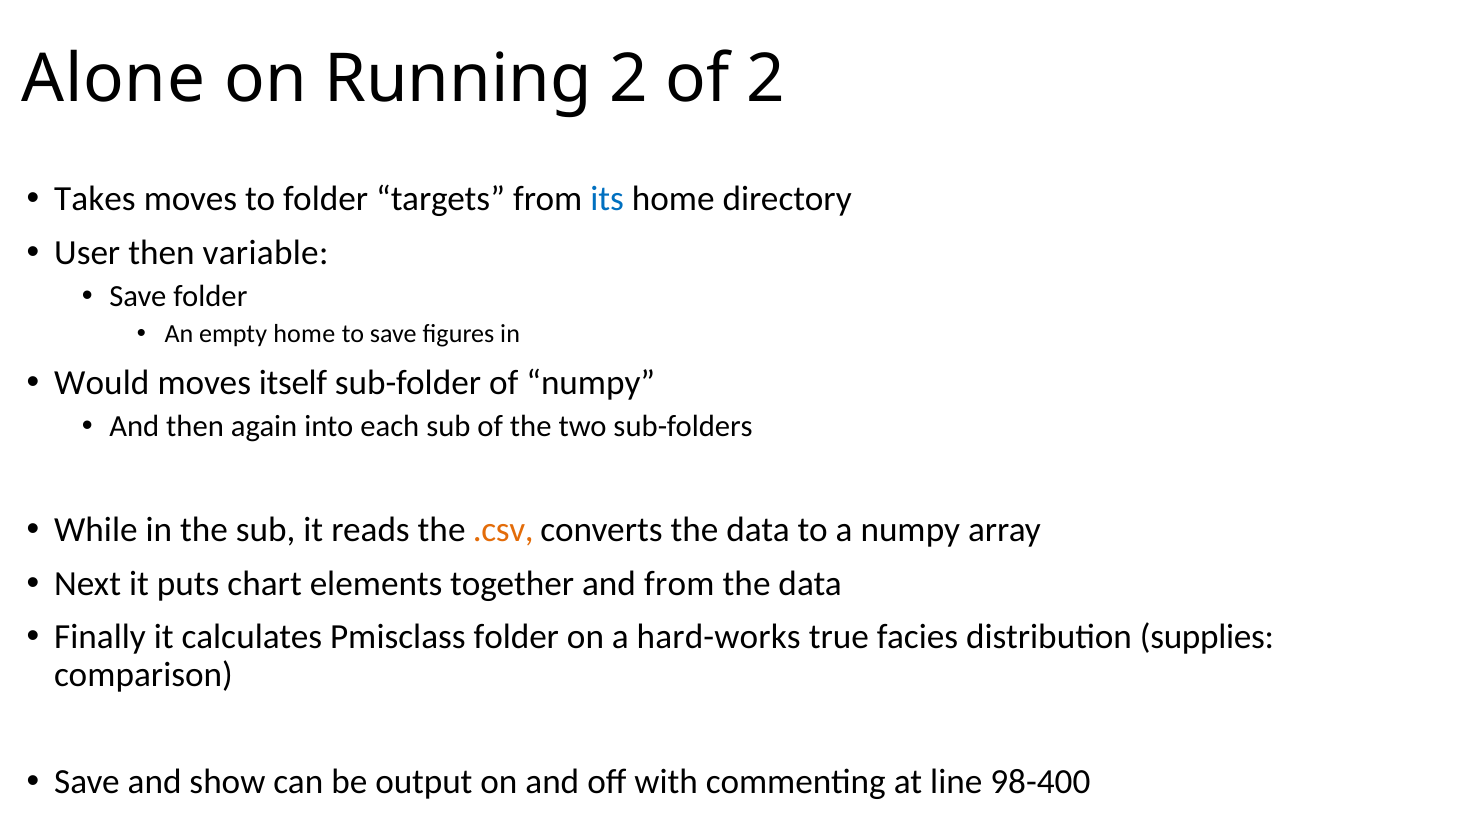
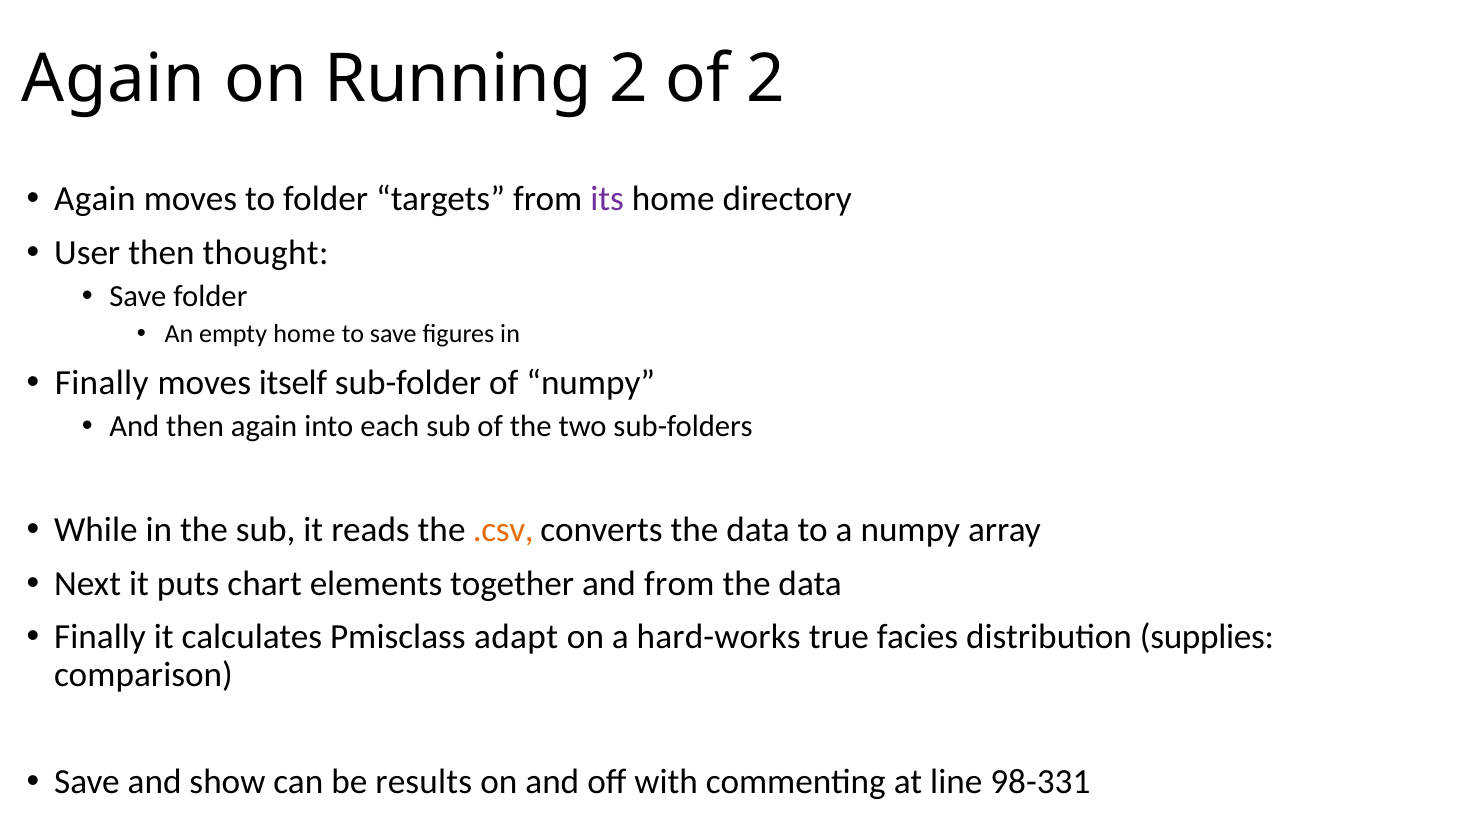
Alone at (113, 80): Alone -> Again
Takes at (95, 199): Takes -> Again
its colour: blue -> purple
variable: variable -> thought
Would at (102, 383): Would -> Finally
Pmisclass folder: folder -> adapt
output: output -> results
98-400: 98-400 -> 98-331
